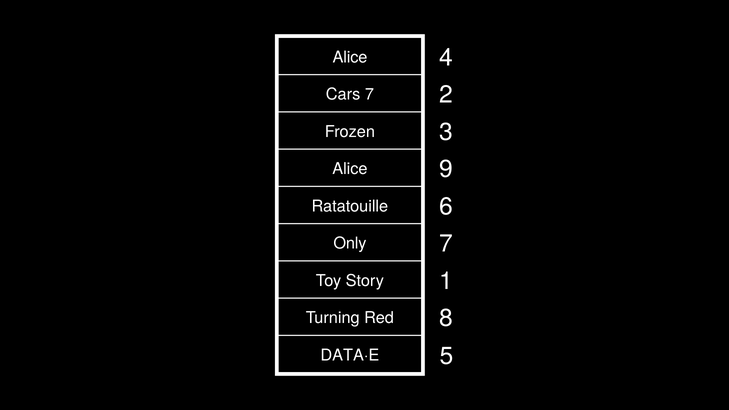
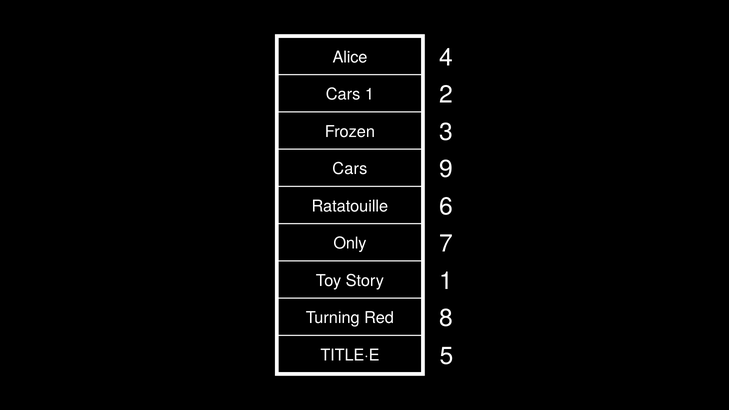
Cars 7: 7 -> 1
Alice at (350, 169): Alice -> Cars
DATA·E: DATA·E -> TITLE·E
